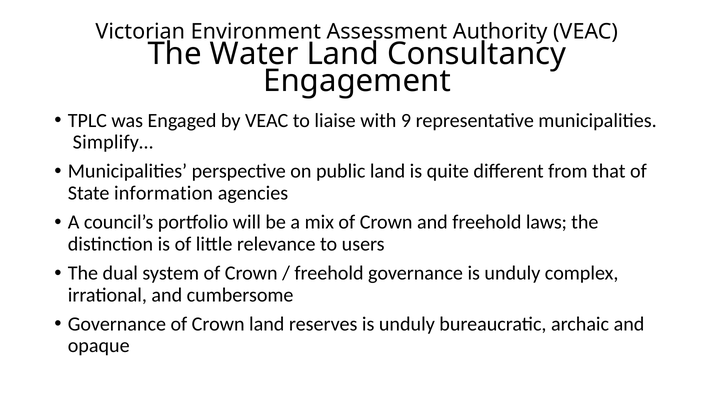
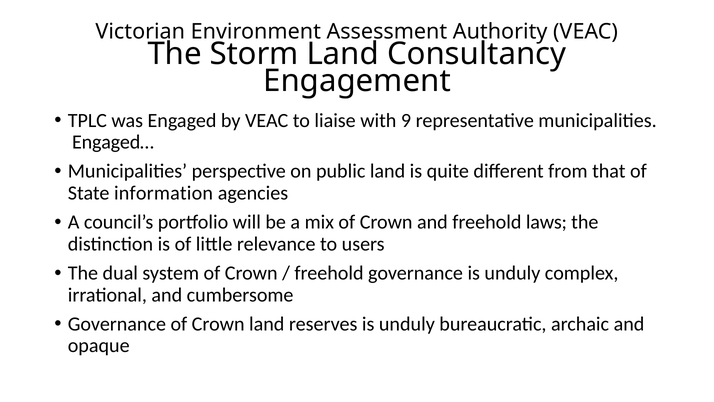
Water: Water -> Storm
Simplify…: Simplify… -> Engaged…
